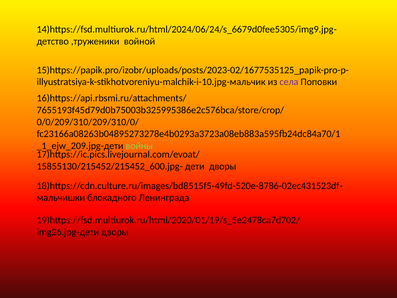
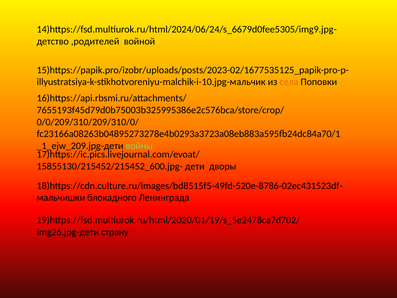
,труженики: ,труженики -> ,родителей
села colour: purple -> orange
дворы at (115, 232): дворы -> страну
